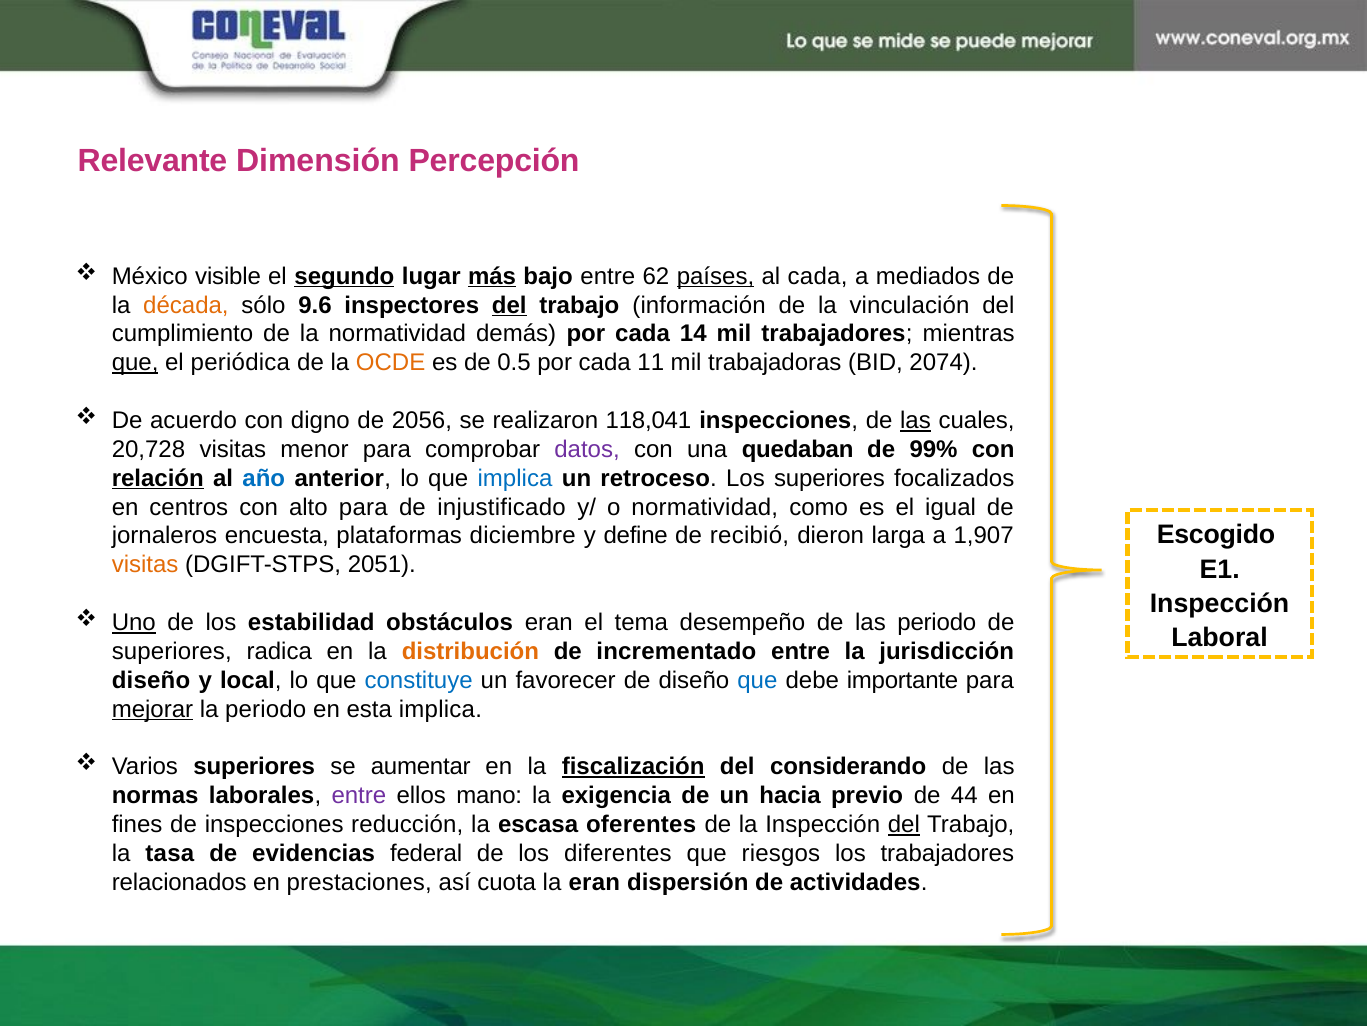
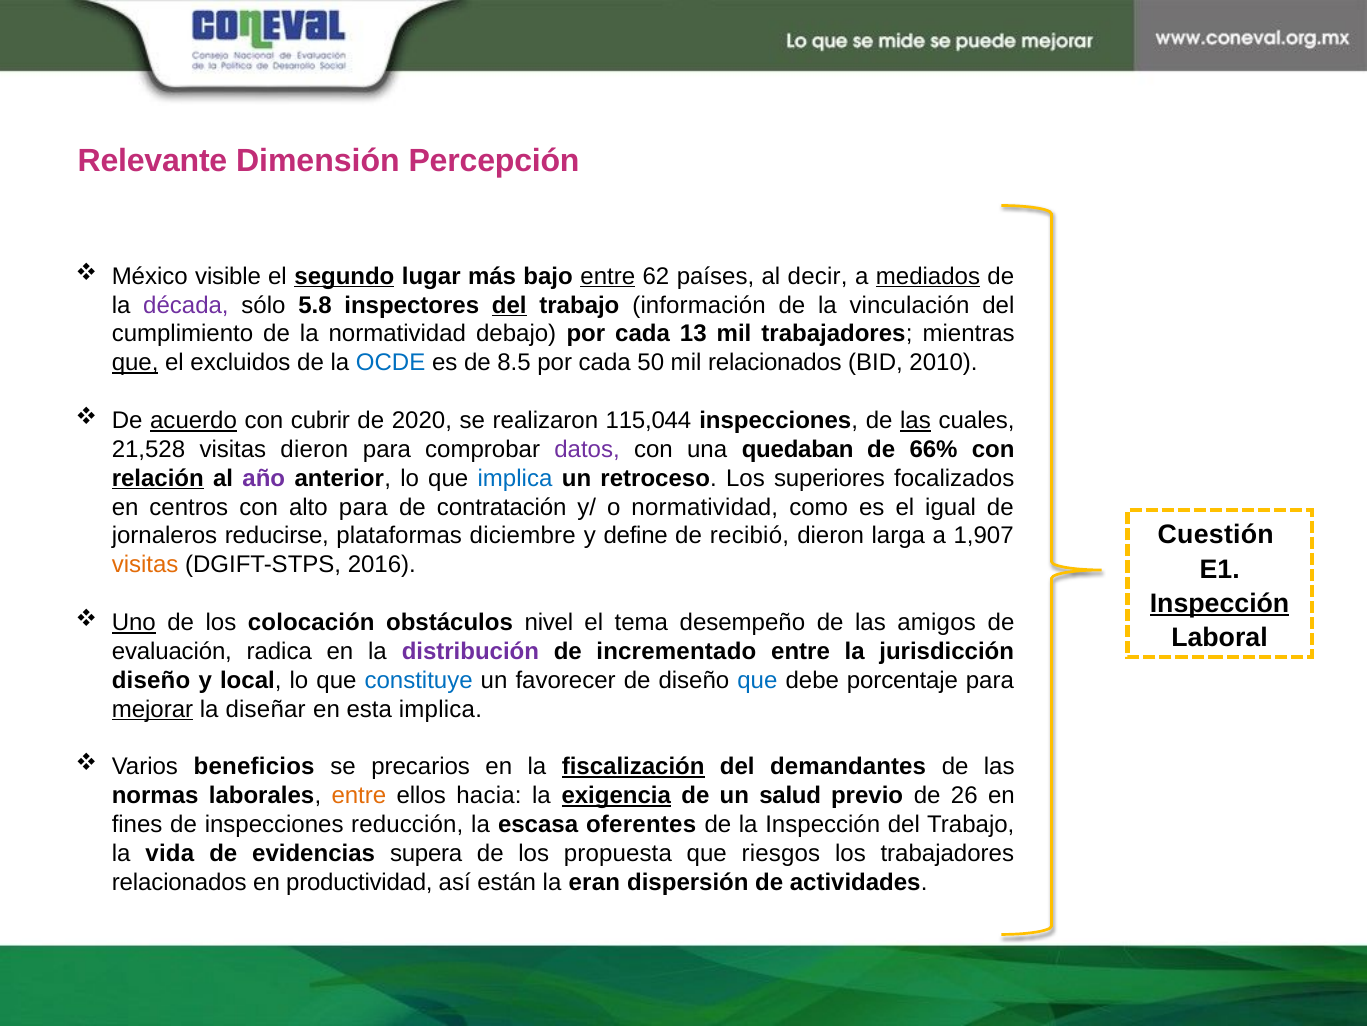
más underline: present -> none
entre at (608, 276) underline: none -> present
países underline: present -> none
al cada: cada -> decir
mediados underline: none -> present
década colour: orange -> purple
9.6: 9.6 -> 5.8
demás: demás -> debajo
14: 14 -> 13
periódica: periódica -> excluidos
OCDE colour: orange -> blue
0.5: 0.5 -> 8.5
11: 11 -> 50
mil trabajadoras: trabajadoras -> relacionados
2074: 2074 -> 2010
acuerdo underline: none -> present
digno: digno -> cubrir
2056: 2056 -> 2020
118,041: 118,041 -> 115,044
20,728: 20,728 -> 21,528
visitas menor: menor -> dieron
99%: 99% -> 66%
año colour: blue -> purple
injustificado: injustificado -> contratación
Escogido: Escogido -> Cuestión
encuesta: encuesta -> reducirse
2051: 2051 -> 2016
Inspección at (1220, 603) underline: none -> present
estabilidad: estabilidad -> colocación
obstáculos eran: eran -> nivel
las periodo: periodo -> amigos
superiores at (172, 651): superiores -> evaluación
distribución colour: orange -> purple
importante: importante -> porcentaje
la periodo: periodo -> diseñar
Varios superiores: superiores -> beneficios
aumentar: aumentar -> precarios
considerando: considerando -> demandantes
entre at (359, 795) colour: purple -> orange
mano: mano -> hacia
exigencia underline: none -> present
hacia: hacia -> salud
44: 44 -> 26
del at (904, 824) underline: present -> none
tasa: tasa -> vida
federal: federal -> supera
diferentes: diferentes -> propuesta
prestaciones: prestaciones -> productividad
cuota: cuota -> están
